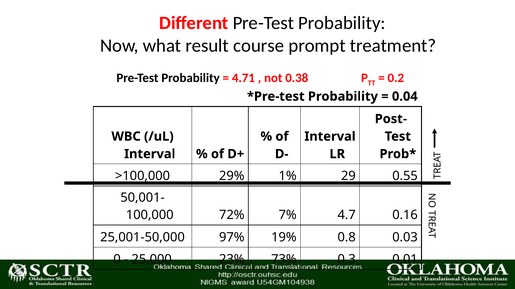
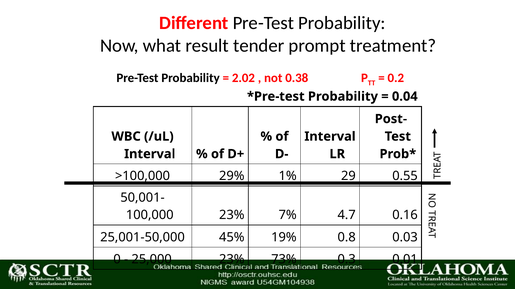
course: course -> tender
4.71: 4.71 -> 2.02
72% at (232, 216): 72% -> 23%
97%: 97% -> 45%
